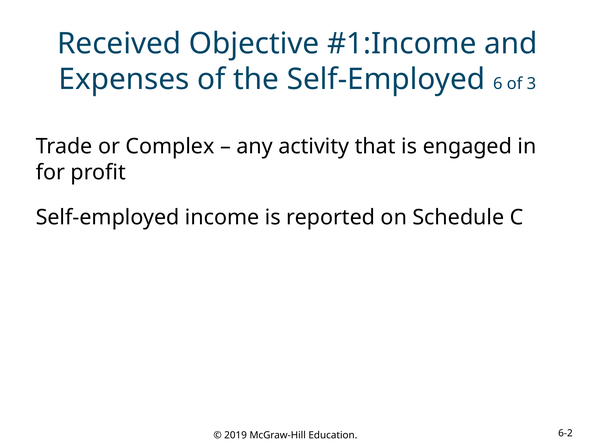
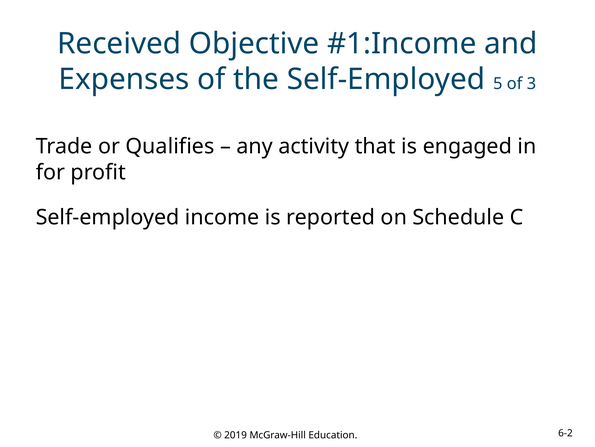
6: 6 -> 5
Complex: Complex -> Qualifies
